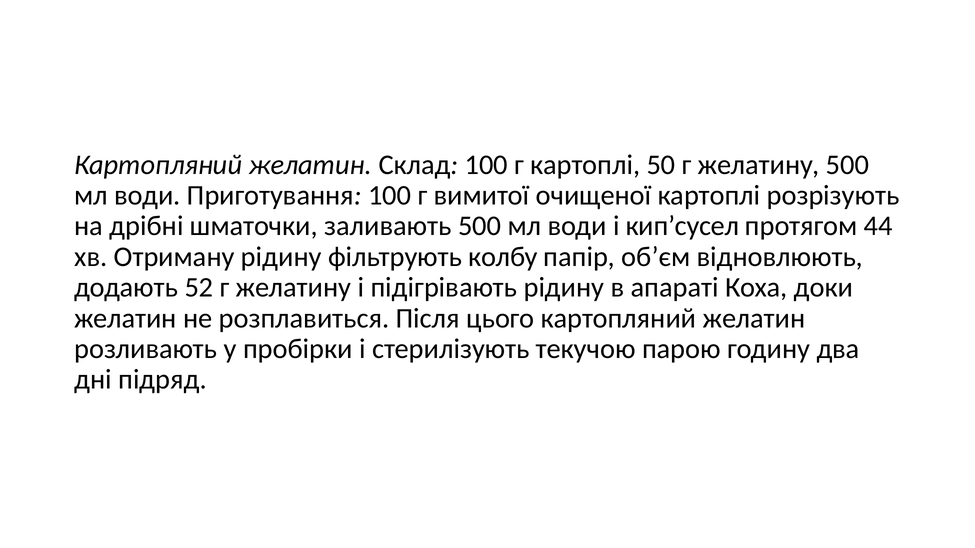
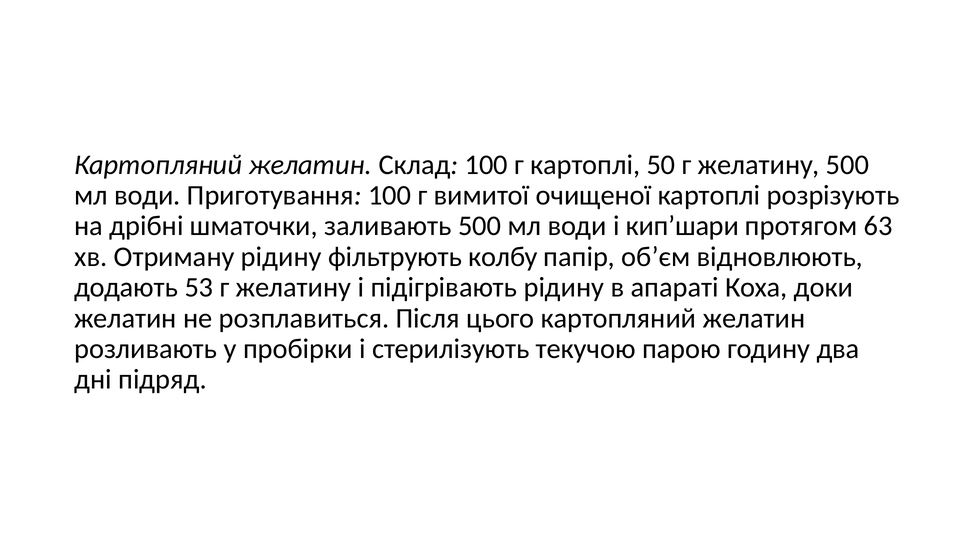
кип’сусел: кип’сусел -> кип’шари
44: 44 -> 63
52: 52 -> 53
